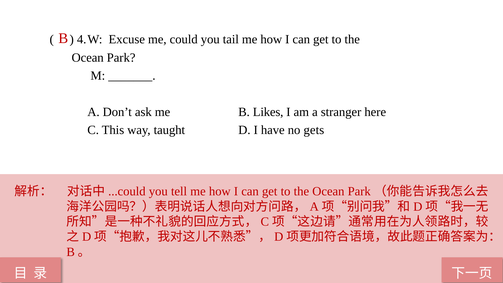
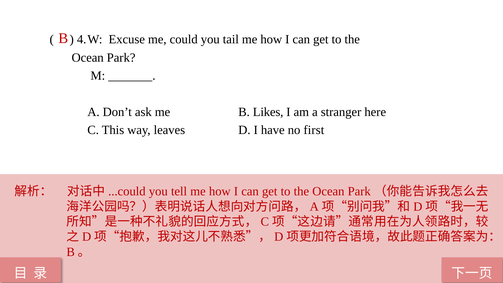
taught: taught -> leaves
gets: gets -> first
